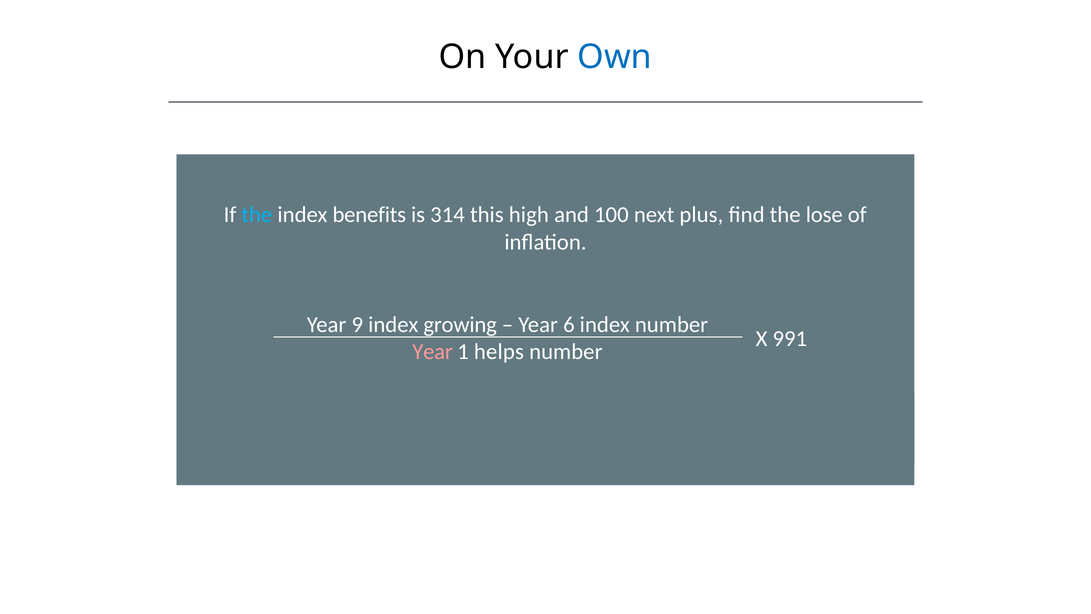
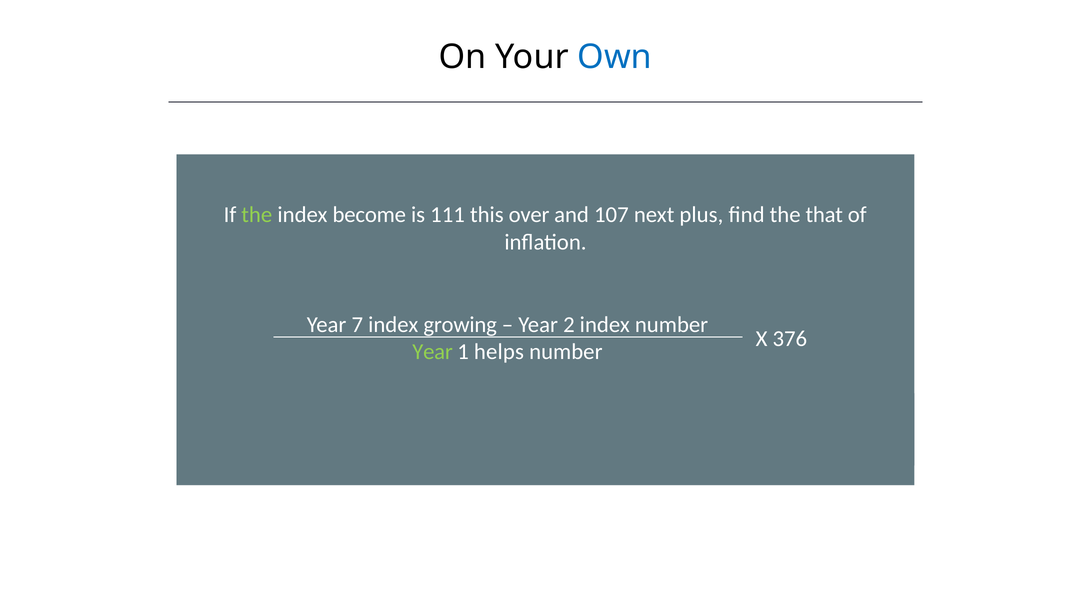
the at (257, 215) colour: light blue -> light green
benefits: benefits -> become
314: 314 -> 111
high: high -> over
100: 100 -> 107
lose: lose -> that
9: 9 -> 7
6: 6 -> 2
991: 991 -> 376
Year at (433, 352) colour: pink -> light green
